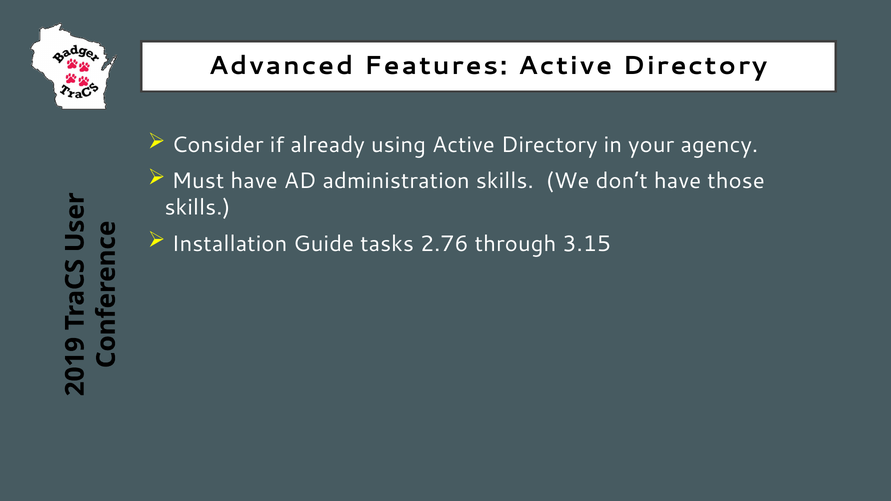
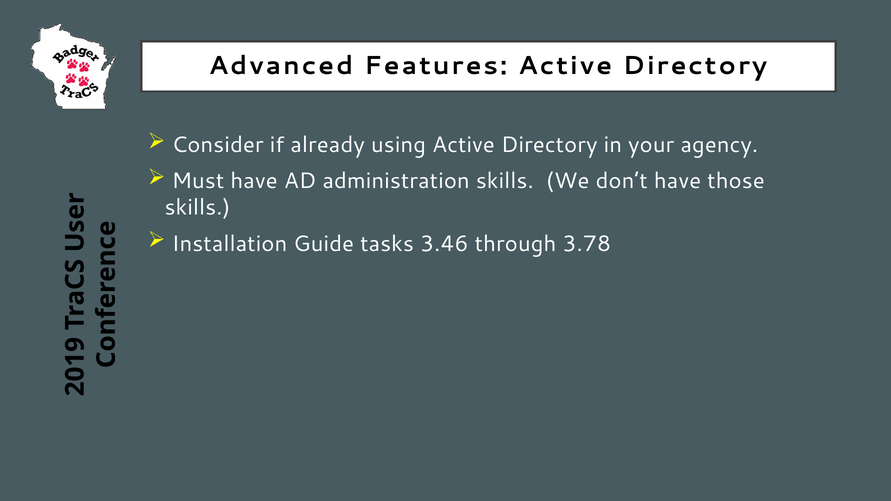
2.76: 2.76 -> 3.46
3.15: 3.15 -> 3.78
